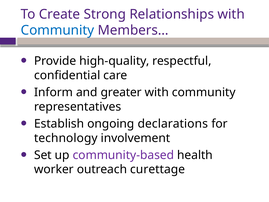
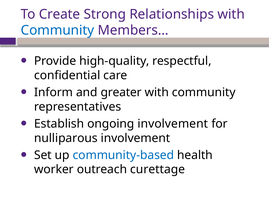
ongoing declarations: declarations -> involvement
technology: technology -> nulliparous
community-based colour: purple -> blue
